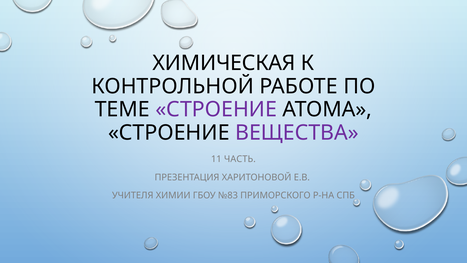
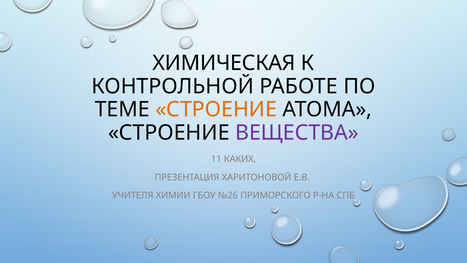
СТРОЕНИЕ at (216, 109) colour: purple -> orange
ЧАСТЬ: ЧАСТЬ -> КАКИХ
№83: №83 -> №26
